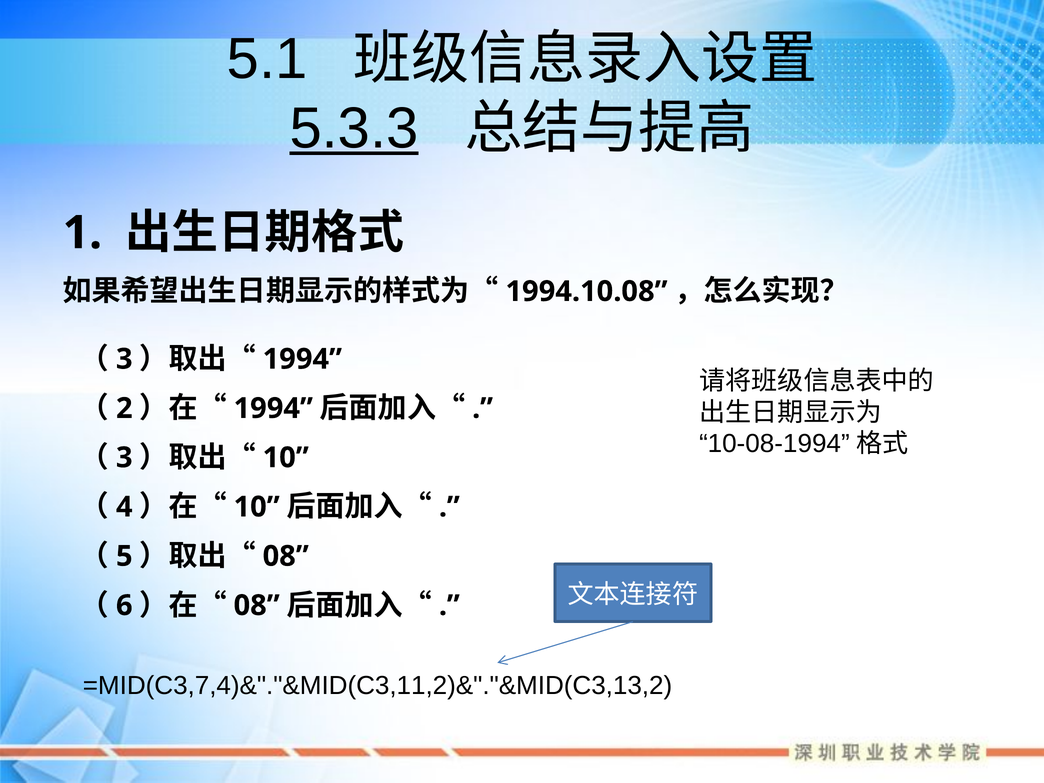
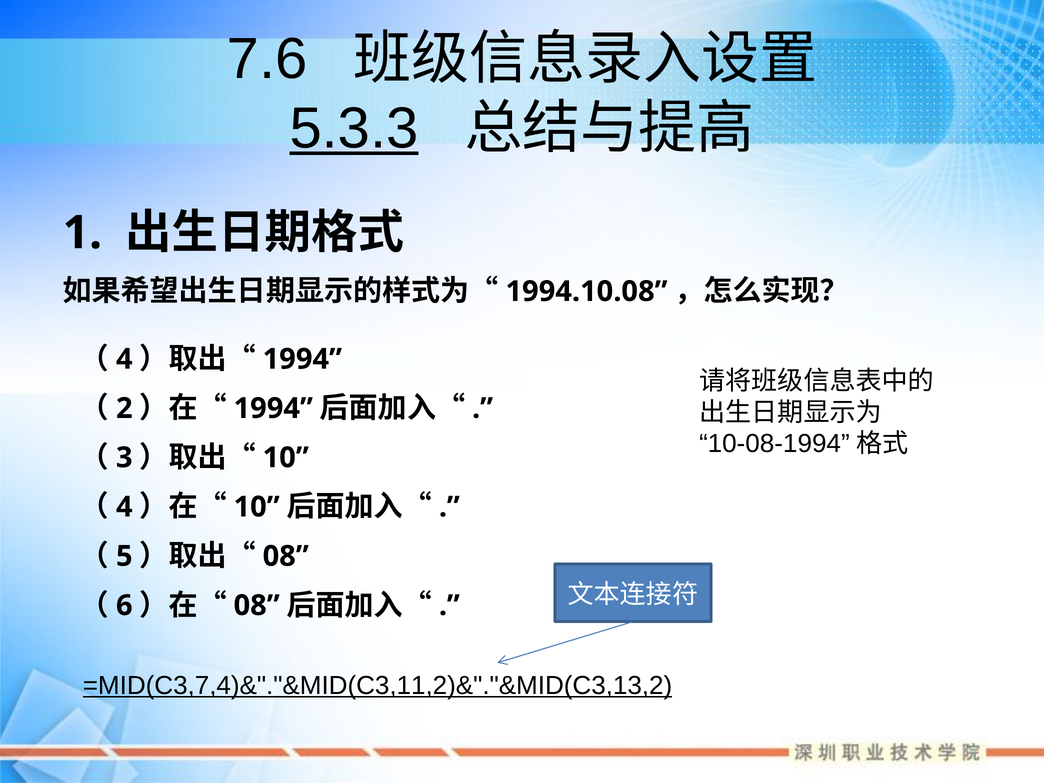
5.1: 5.1 -> 7.6
3 at (124, 359): 3 -> 4
=MID(C3,7,4)&"."&MID(C3,11,2)&"."&MID(C3,13,2 underline: none -> present
